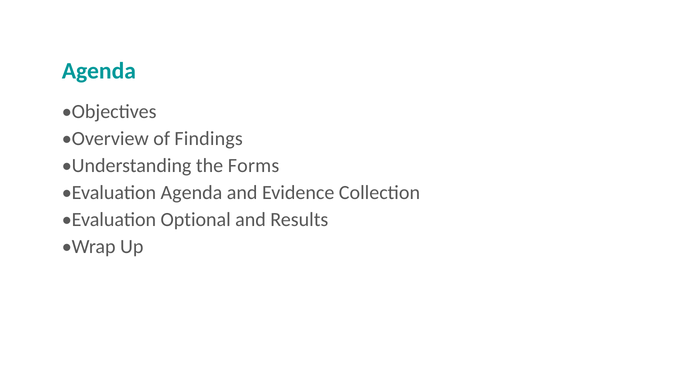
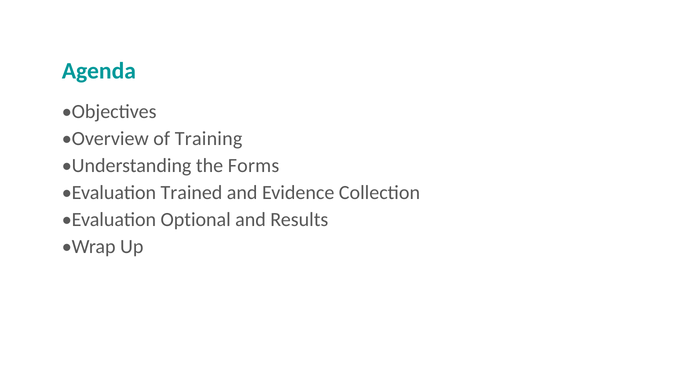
Findings: Findings -> Training
Evaluation Agenda: Agenda -> Trained
